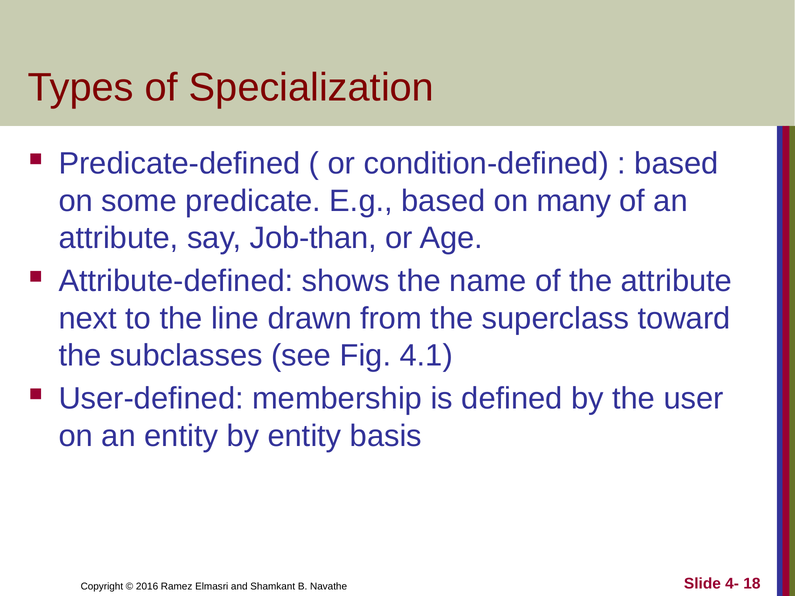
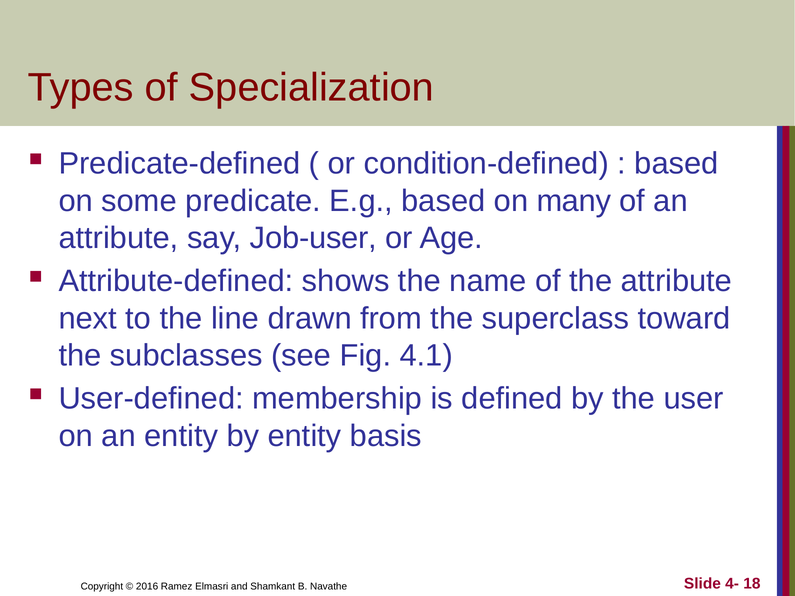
Job-than: Job-than -> Job-user
